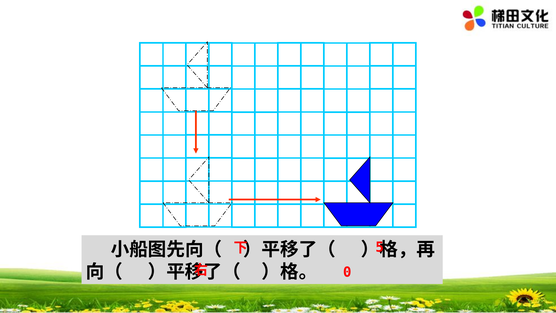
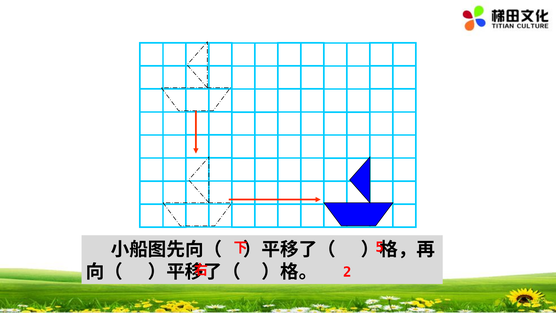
0: 0 -> 2
